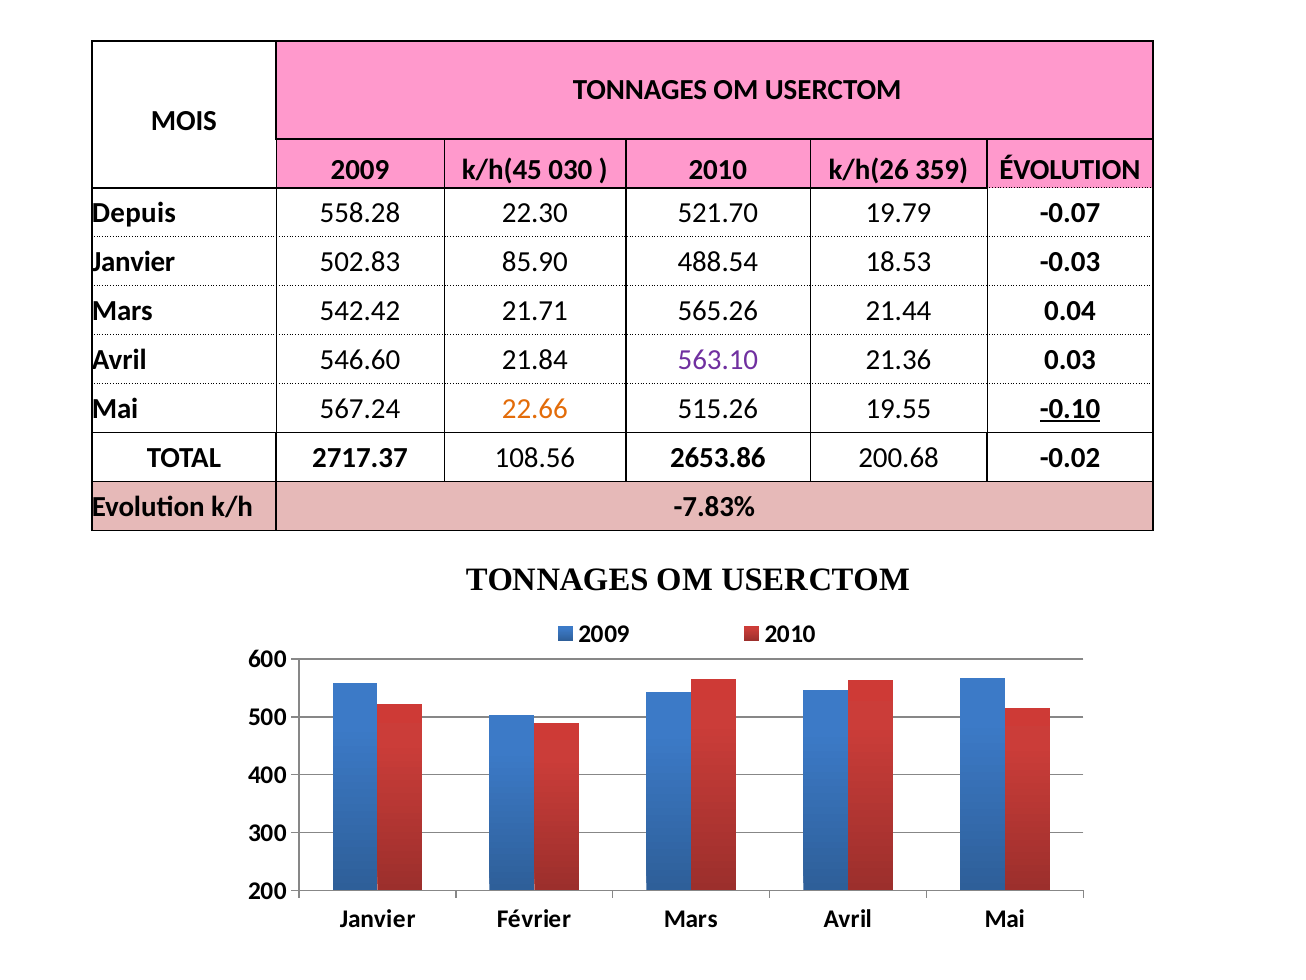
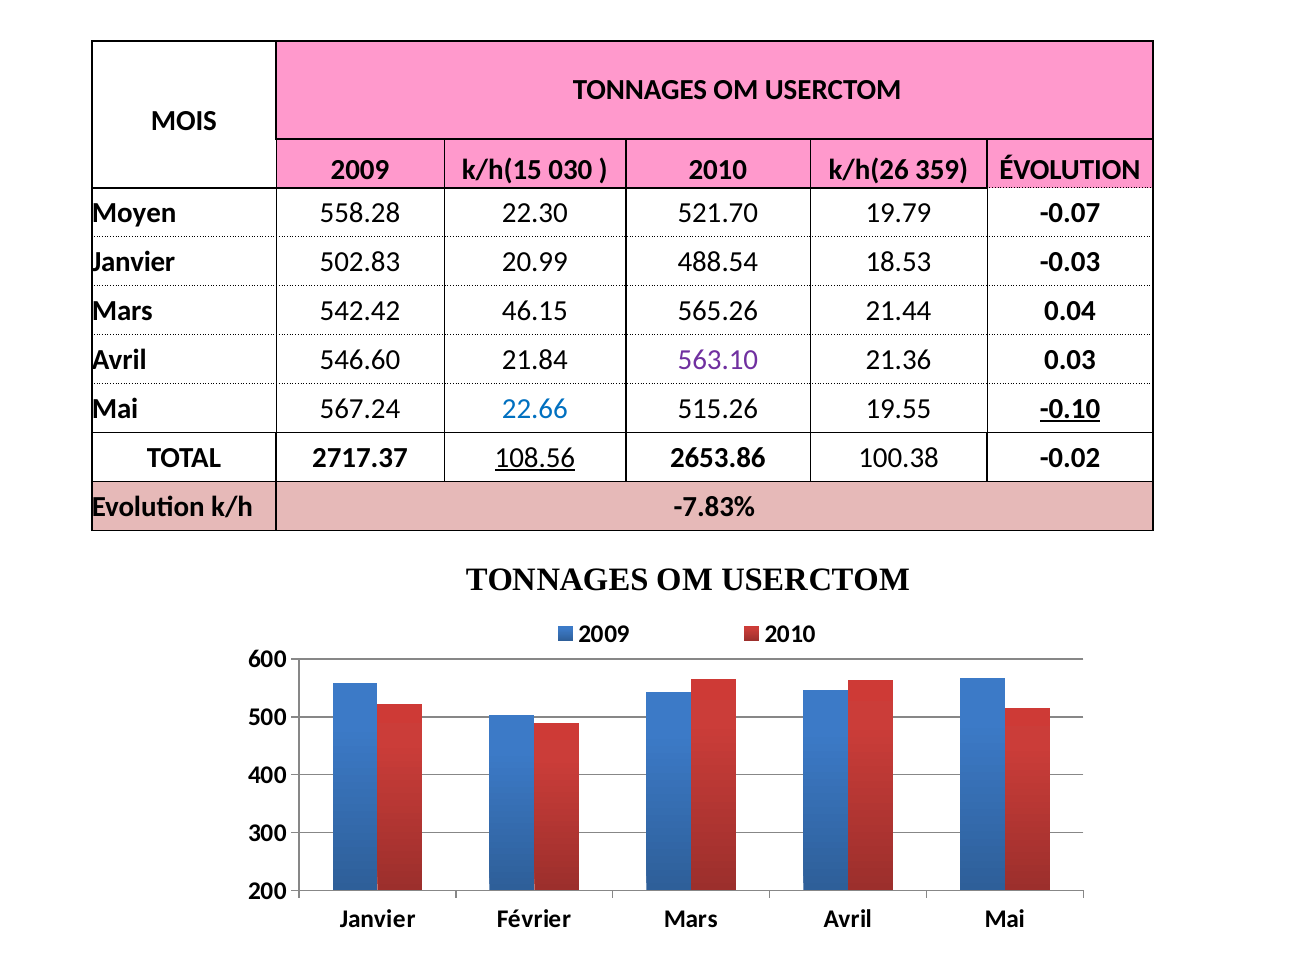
k/h(45: k/h(45 -> k/h(15
Depuis: Depuis -> Moyen
85.90: 85.90 -> 20.99
21.71: 21.71 -> 46.15
22.66 colour: orange -> blue
108.56 underline: none -> present
200.68: 200.68 -> 100.38
